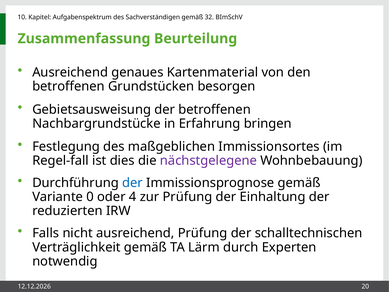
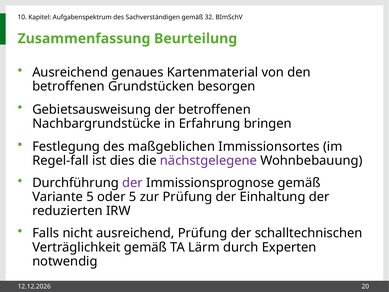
der at (133, 183) colour: blue -> purple
Variante 0: 0 -> 5
oder 4: 4 -> 5
